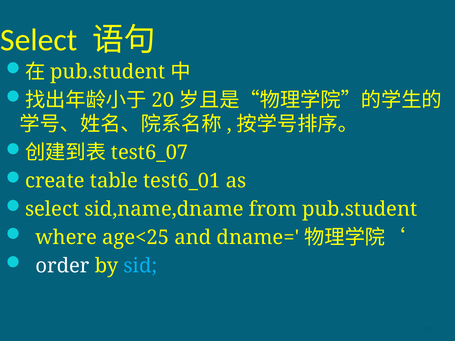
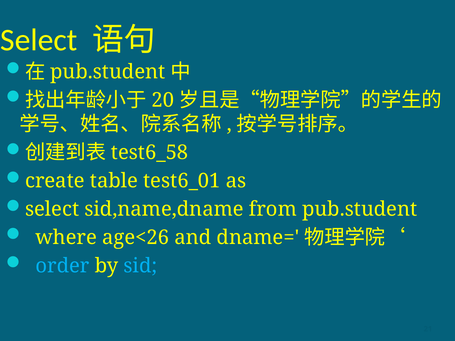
test6_07: test6_07 -> test6_58
age<25: age<25 -> age<26
order colour: white -> light blue
